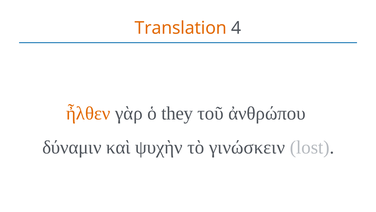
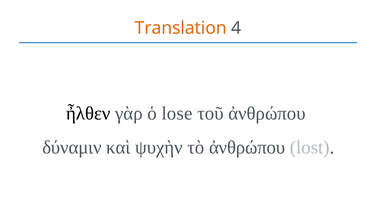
ἦλθεν colour: orange -> black
they: they -> lose
τὸ γινώσκειν: γινώσκειν -> ἀνθρώπου
